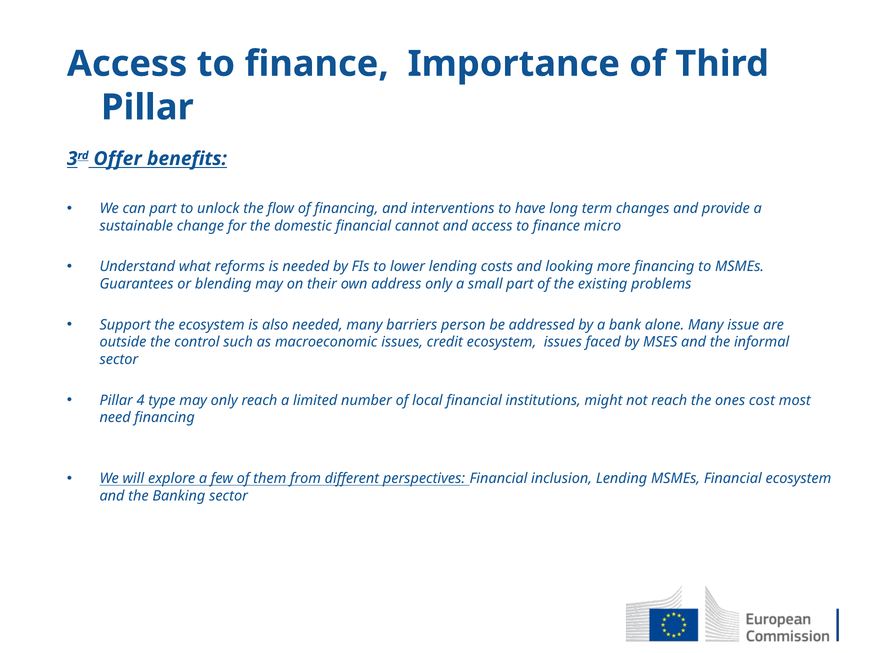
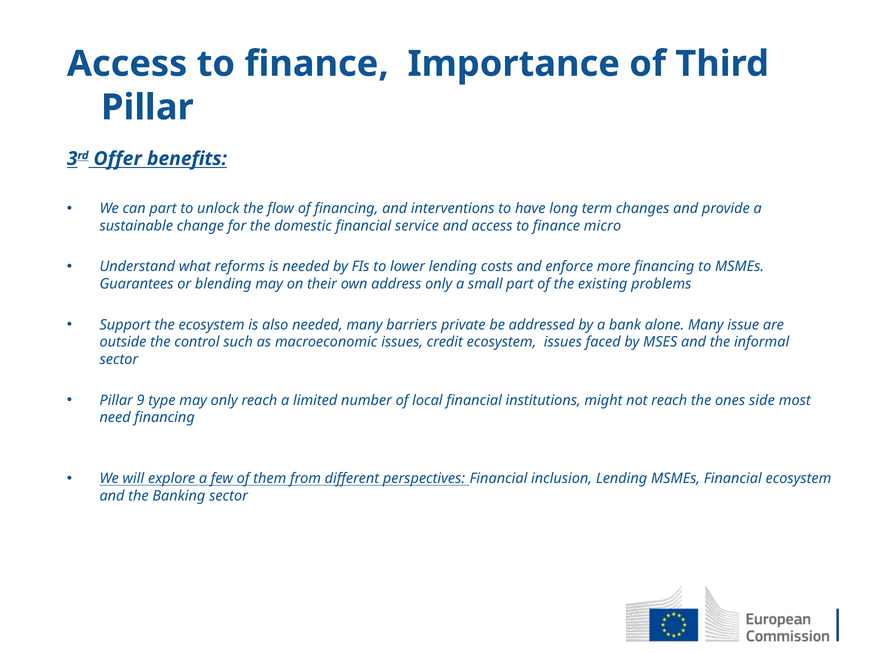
cannot: cannot -> service
looking: looking -> enforce
person: person -> private
4: 4 -> 9
cost: cost -> side
